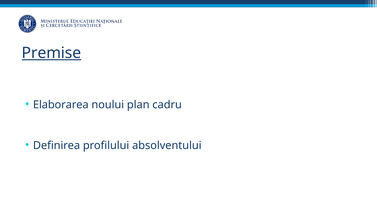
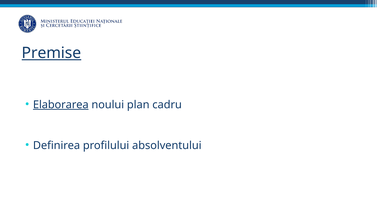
Elaborarea underline: none -> present
